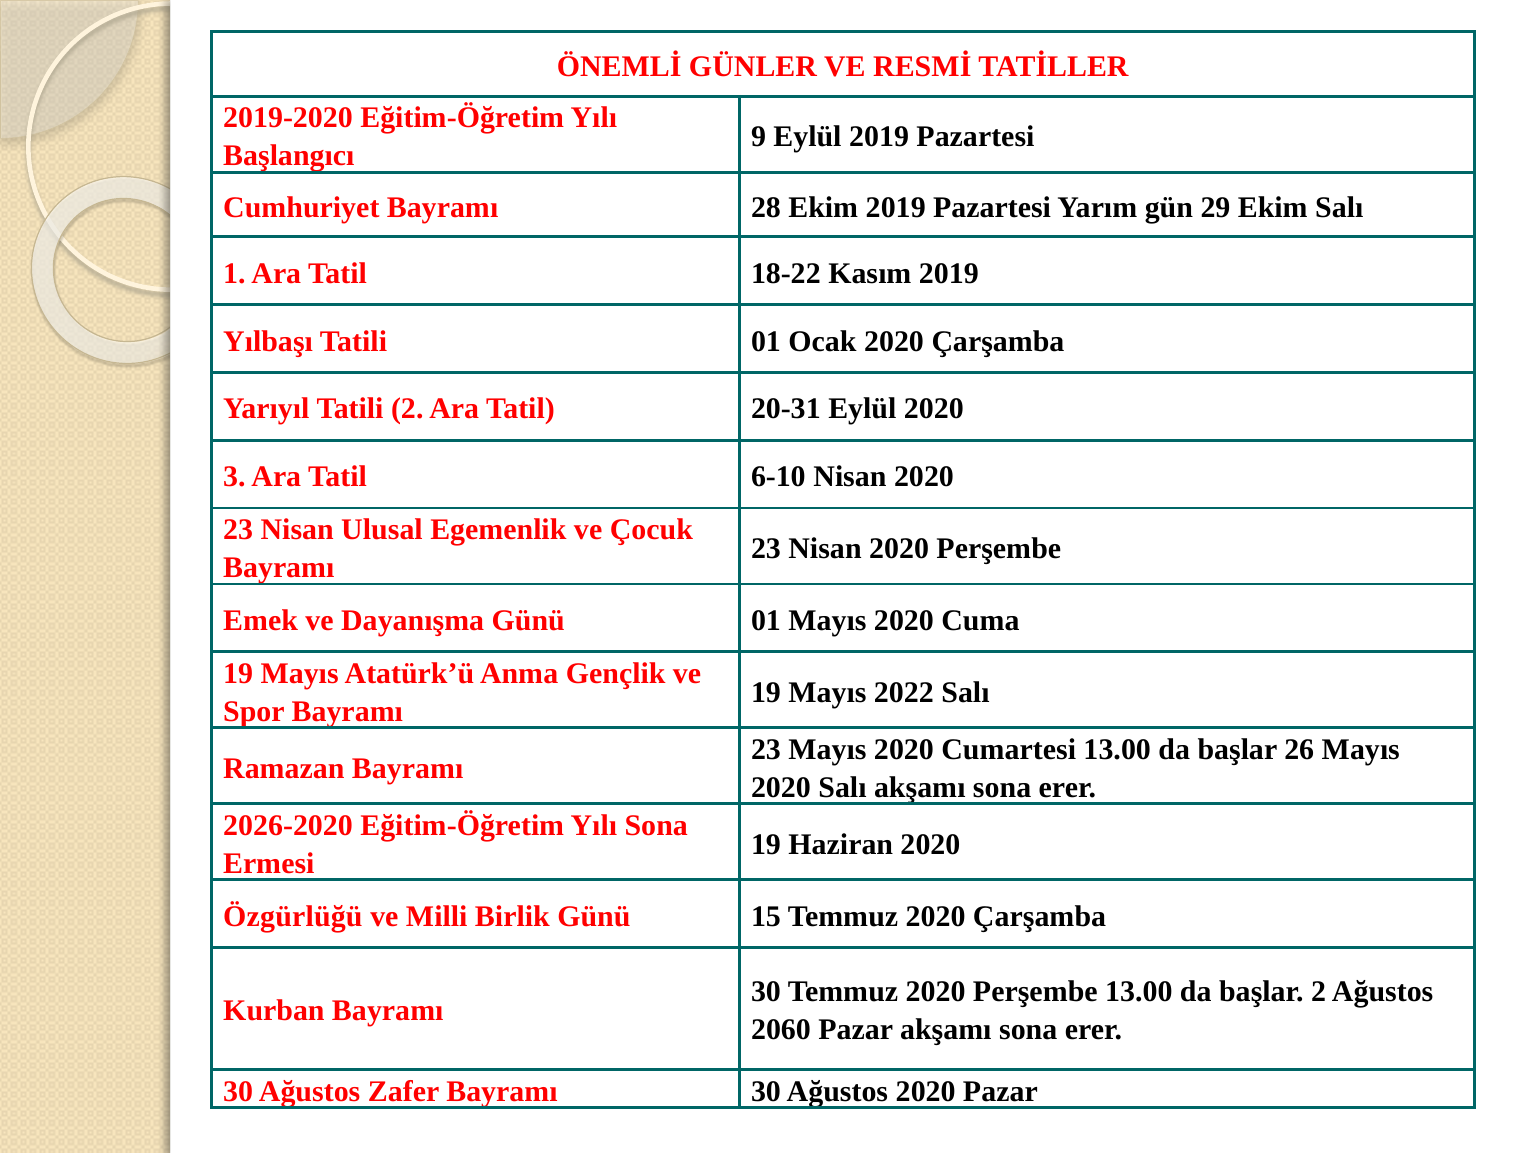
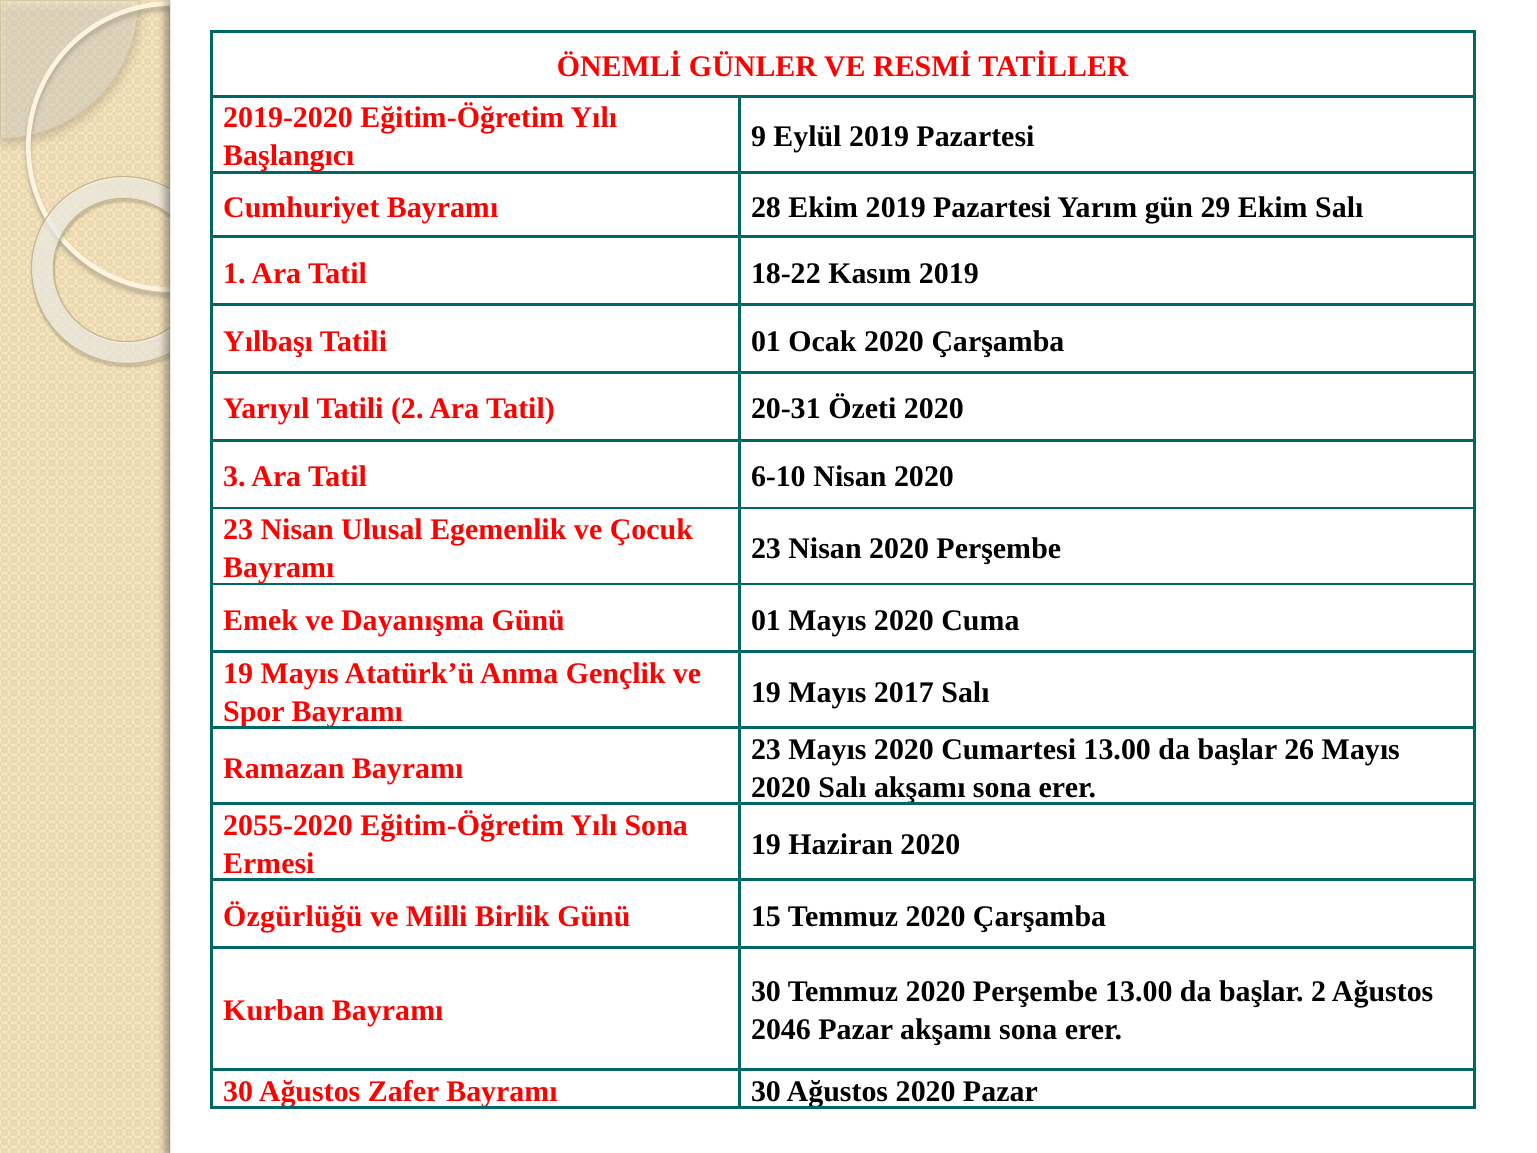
20-31 Eylül: Eylül -> Özeti
2022: 2022 -> 2017
2026-2020: 2026-2020 -> 2055-2020
2060: 2060 -> 2046
